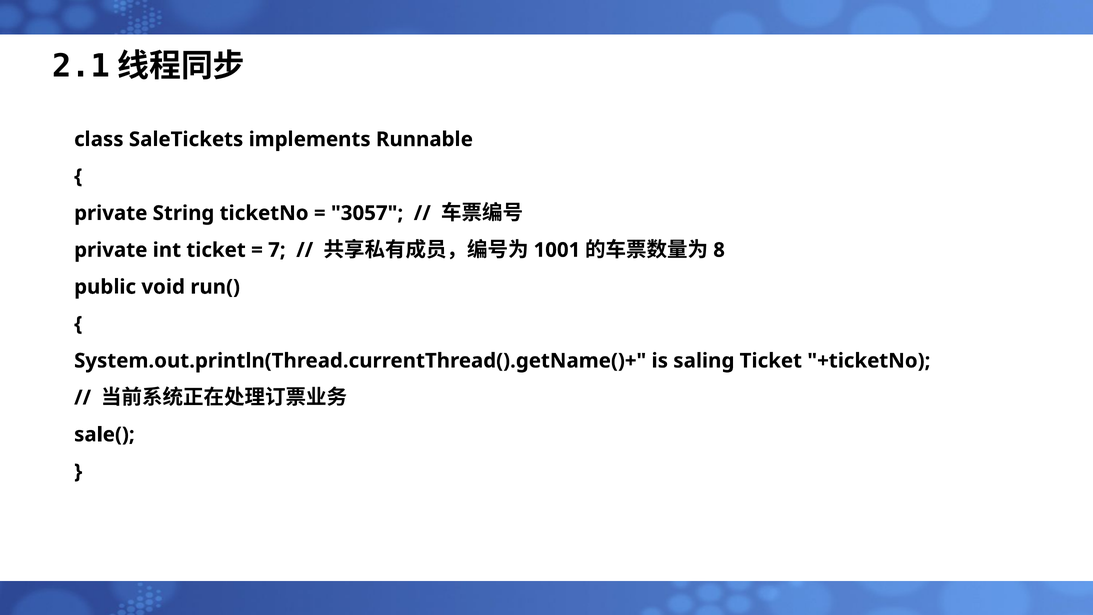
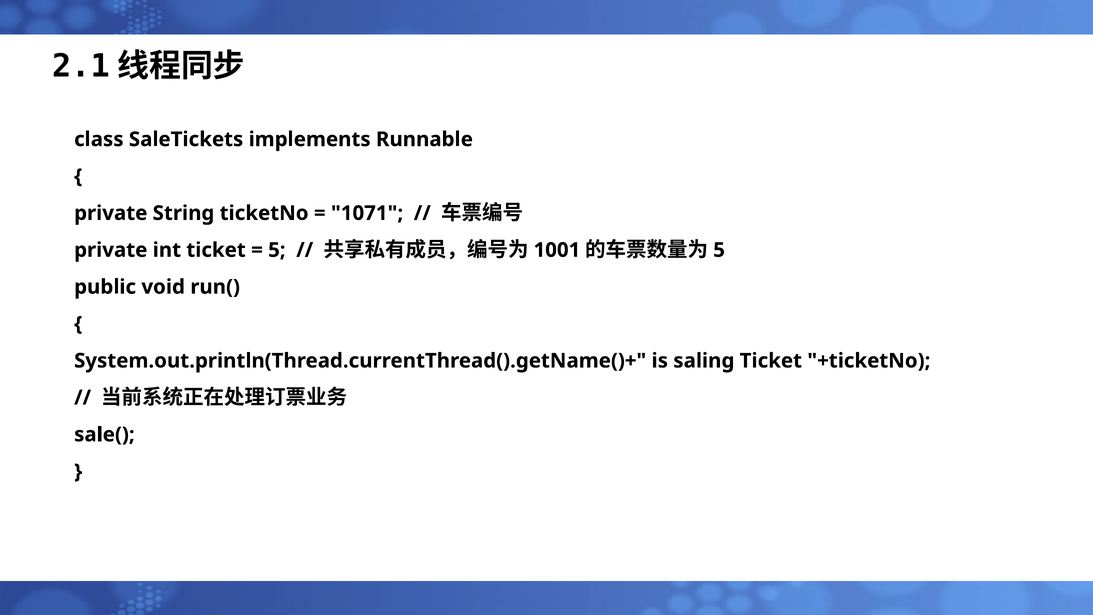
3057: 3057 -> 1071
7 at (277, 250): 7 -> 5
8 at (719, 250): 8 -> 5
